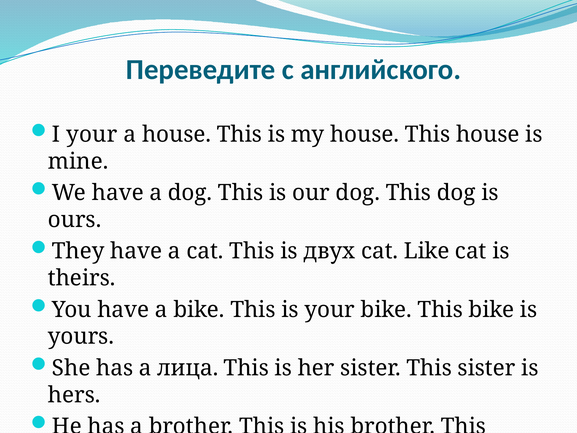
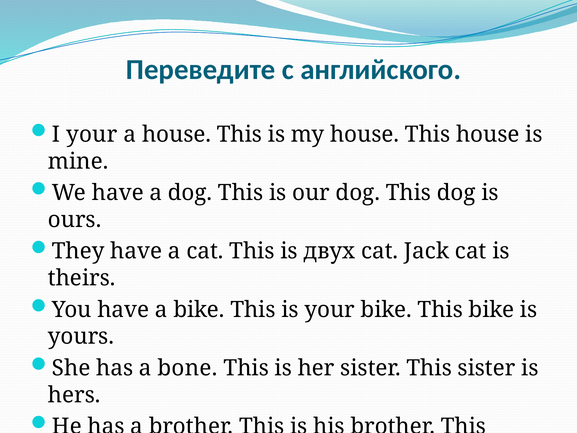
Like: Like -> Jack
лица: лица -> bone
